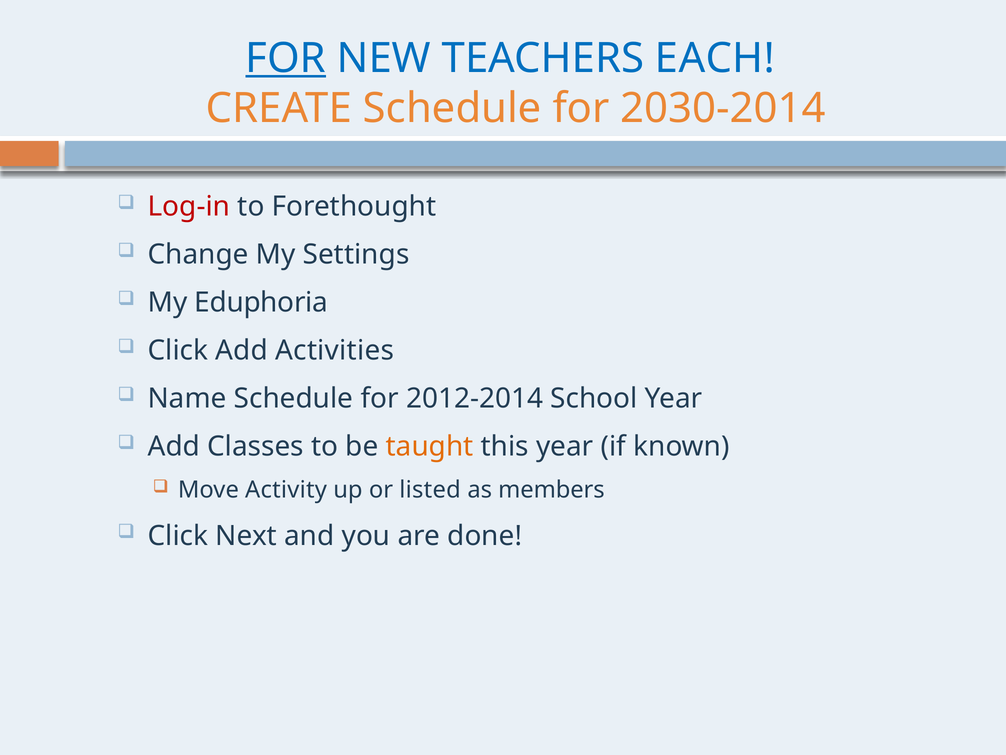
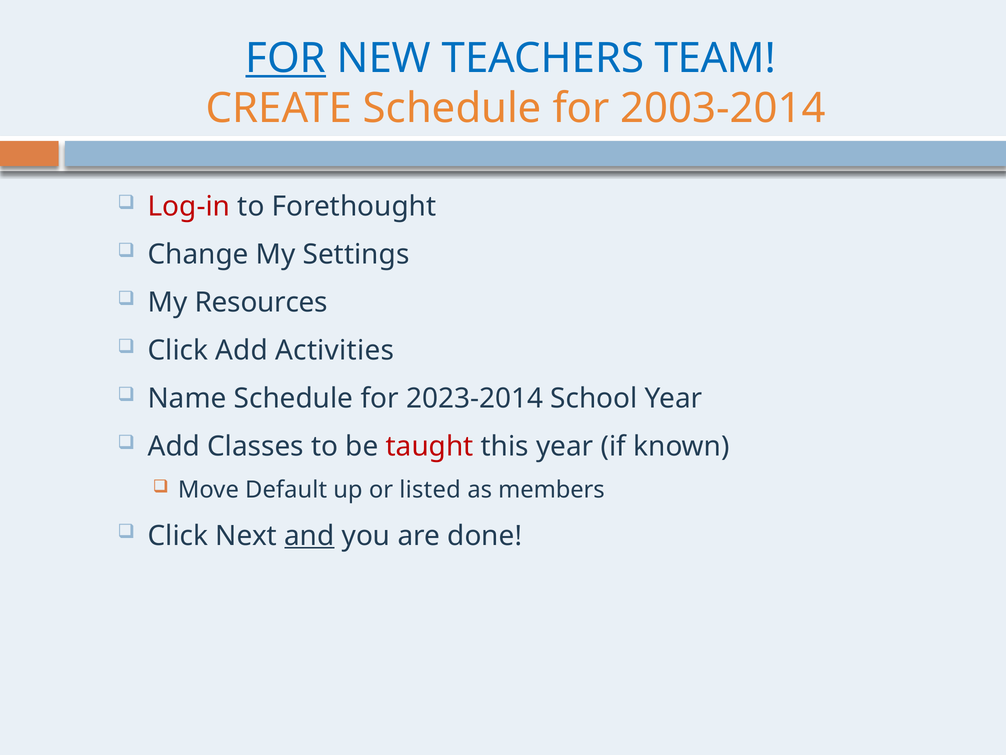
EACH: EACH -> TEAM
2030-2014: 2030-2014 -> 2003-2014
Eduphoria: Eduphoria -> Resources
2012-2014: 2012-2014 -> 2023-2014
taught colour: orange -> red
Activity: Activity -> Default
and underline: none -> present
